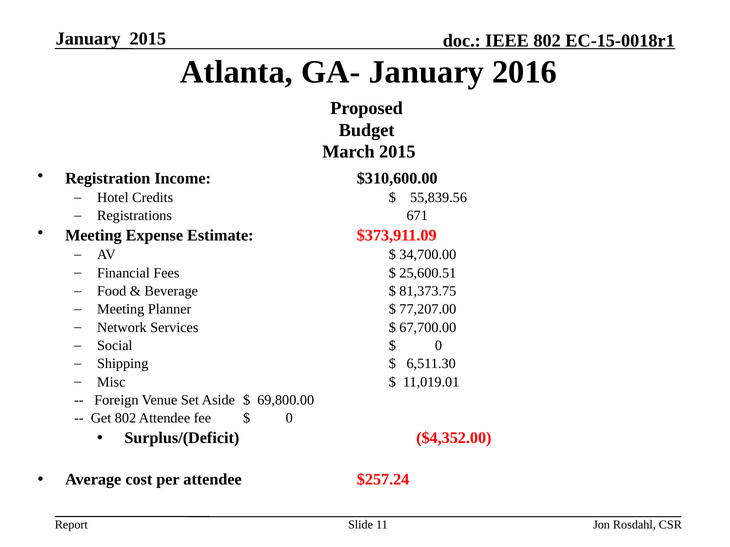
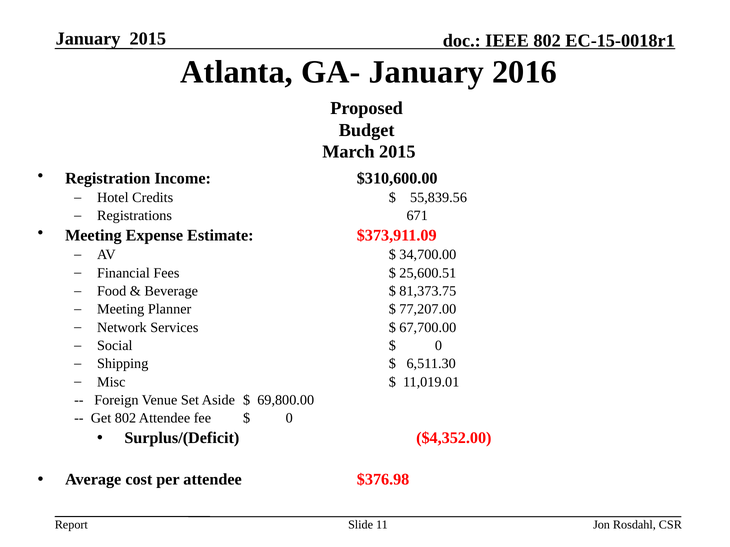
$257.24: $257.24 -> $376.98
